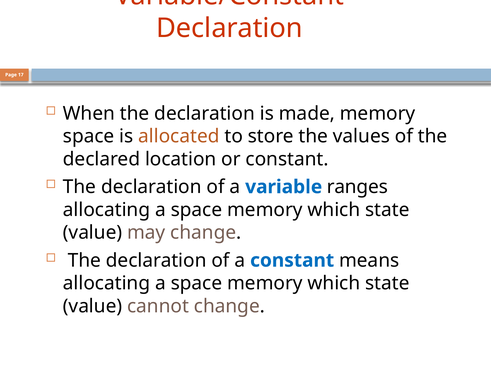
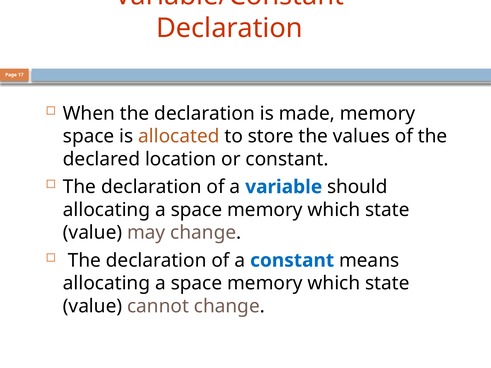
ranges: ranges -> should
